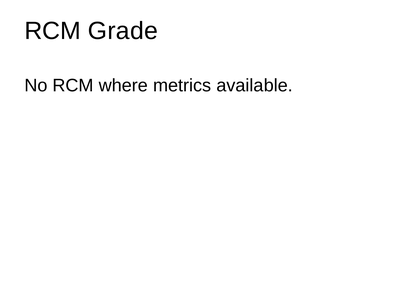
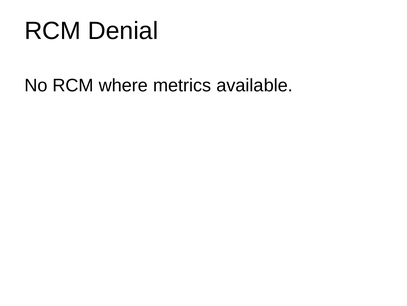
Grade: Grade -> Denial
